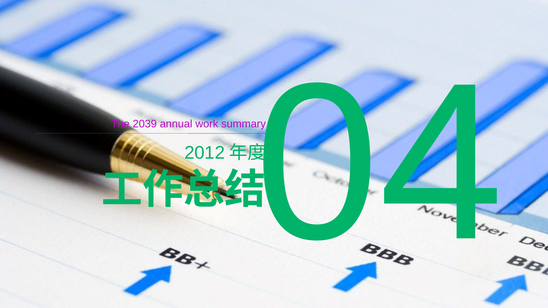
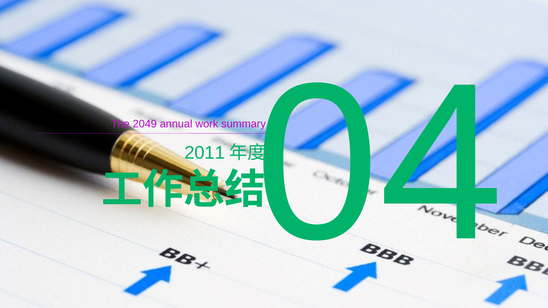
2039: 2039 -> 2049
2012: 2012 -> 2011
